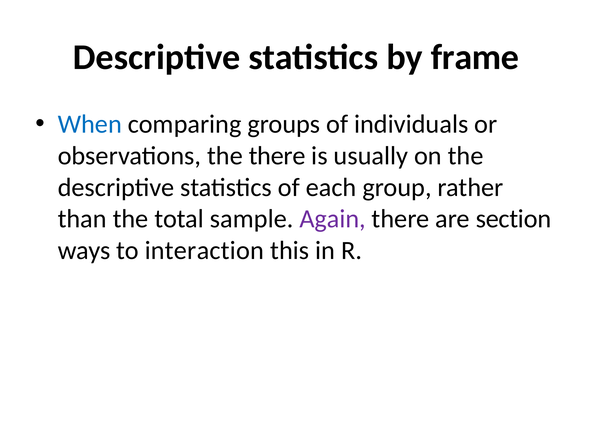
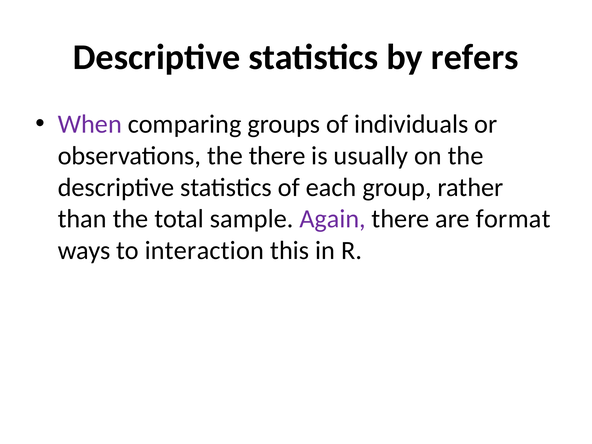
frame: frame -> refers
When colour: blue -> purple
section: section -> format
